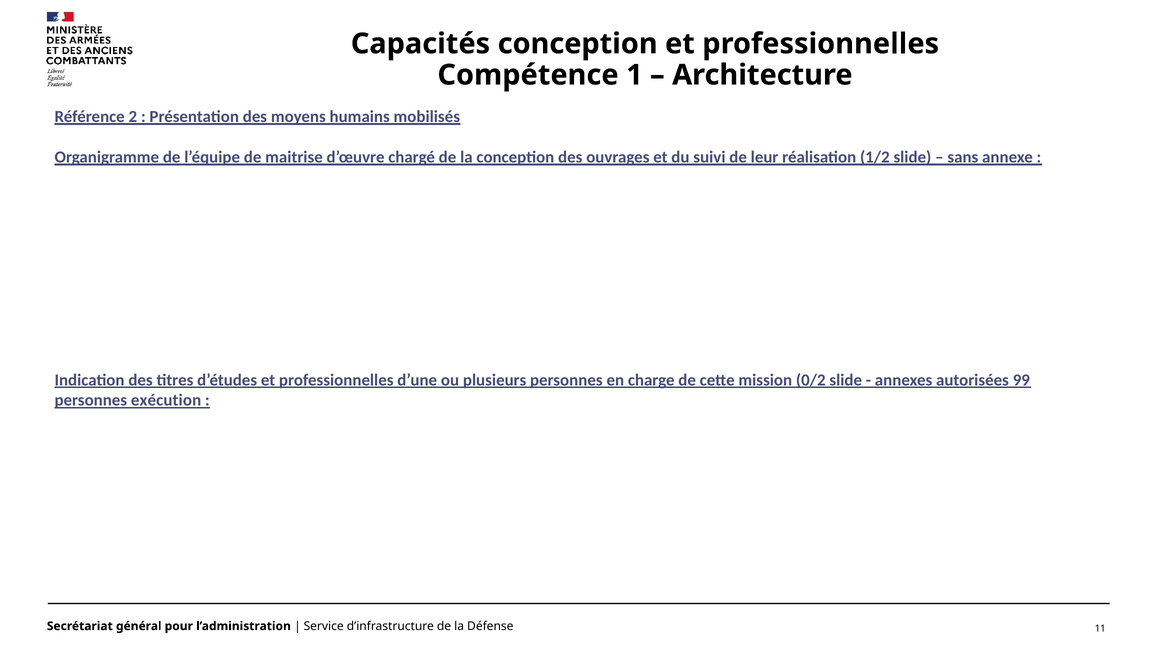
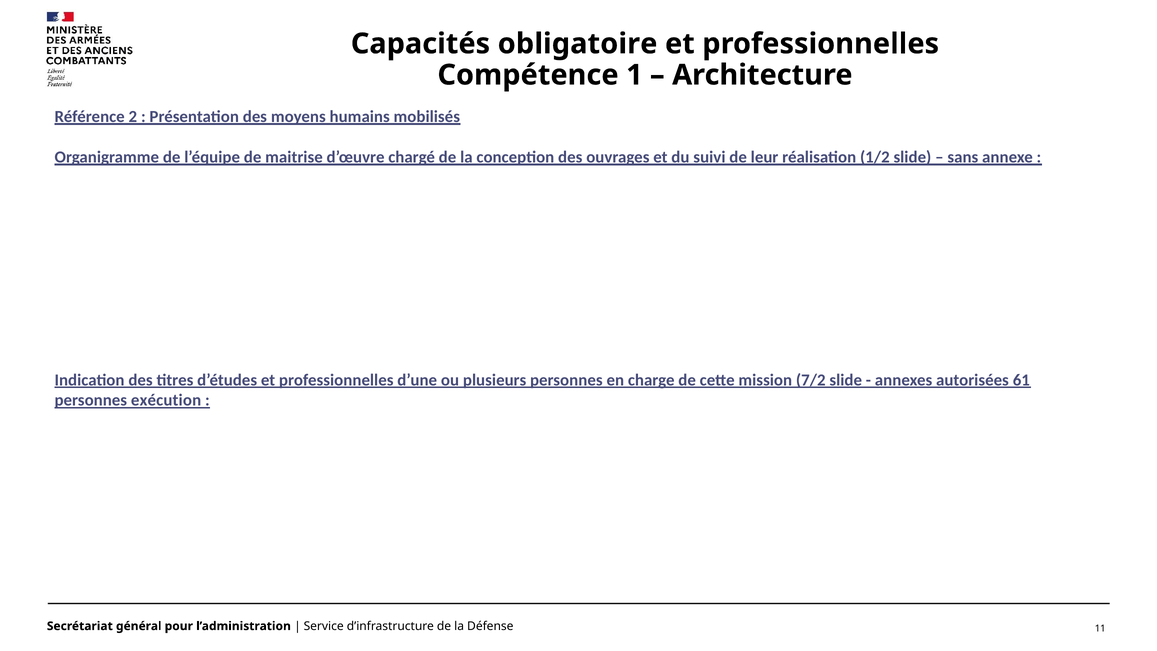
Capacités conception: conception -> obligatoire
0/2: 0/2 -> 7/2
99: 99 -> 61
